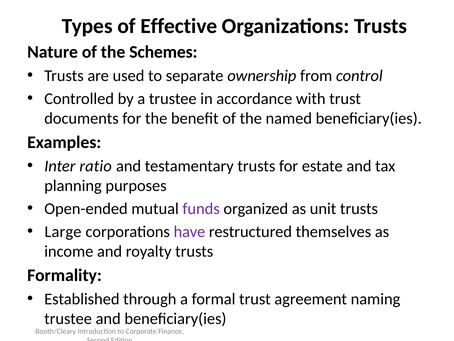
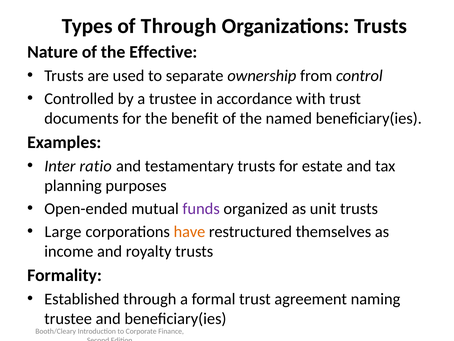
of Effective: Effective -> Through
Schemes: Schemes -> Effective
have colour: purple -> orange
